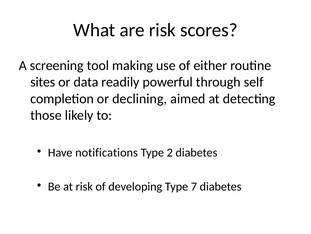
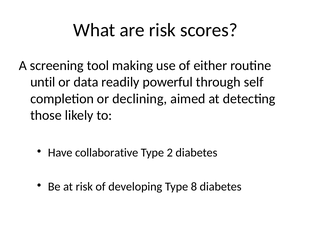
sites: sites -> until
notifications: notifications -> collaborative
7: 7 -> 8
